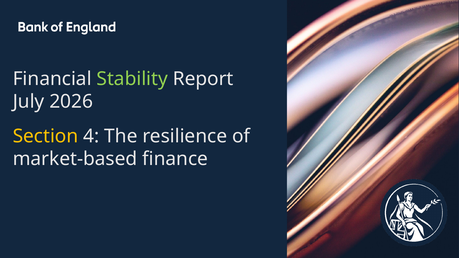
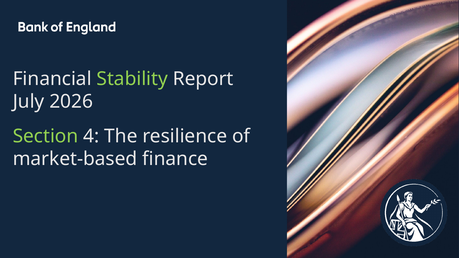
Section colour: yellow -> light green
